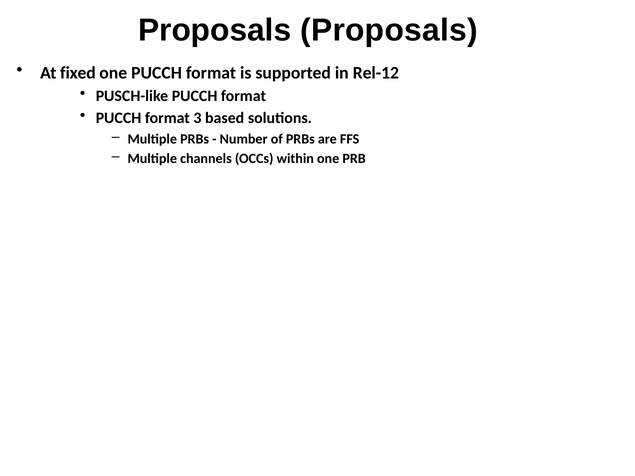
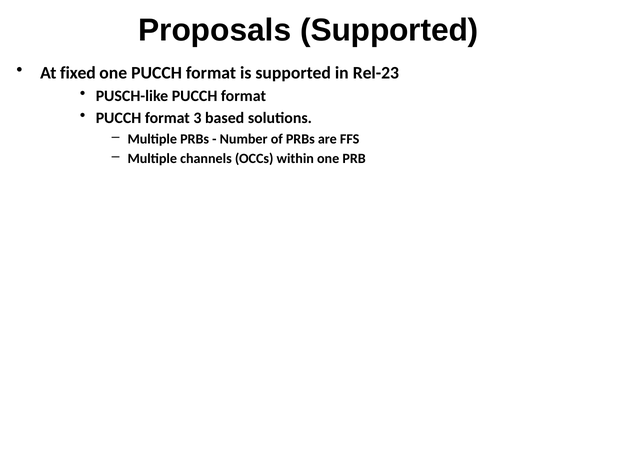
Proposals Proposals: Proposals -> Supported
Rel-12: Rel-12 -> Rel-23
